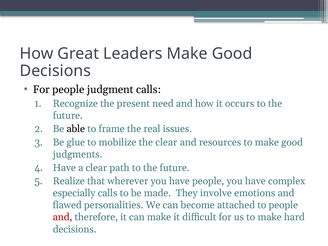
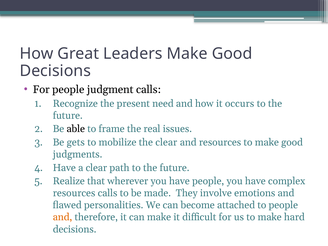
glue: glue -> gets
especially at (74, 193): especially -> resources
and at (63, 217) colour: red -> orange
